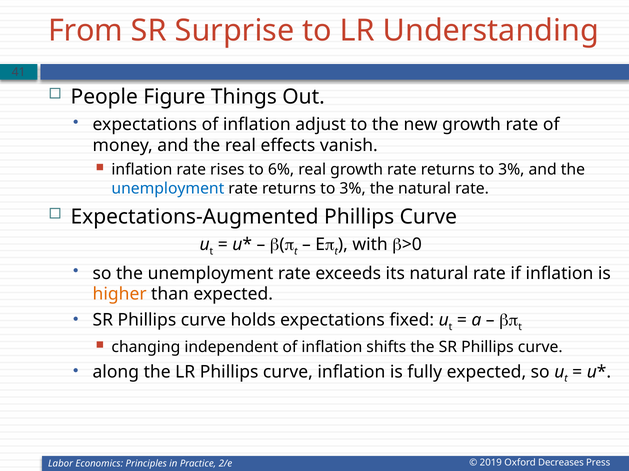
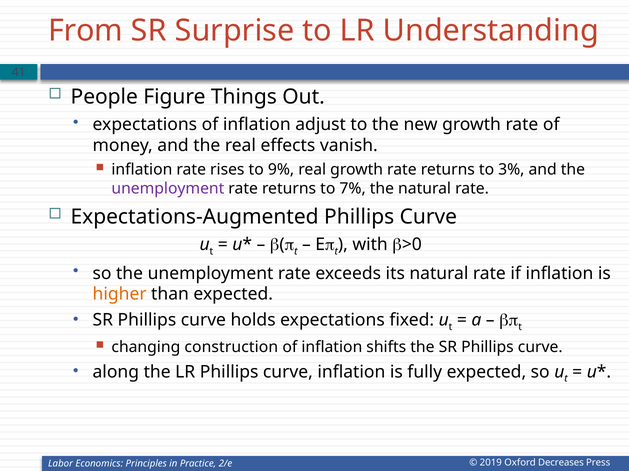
6%: 6% -> 9%
unemployment at (168, 189) colour: blue -> purple
3% at (353, 189): 3% -> 7%
independent: independent -> construction
